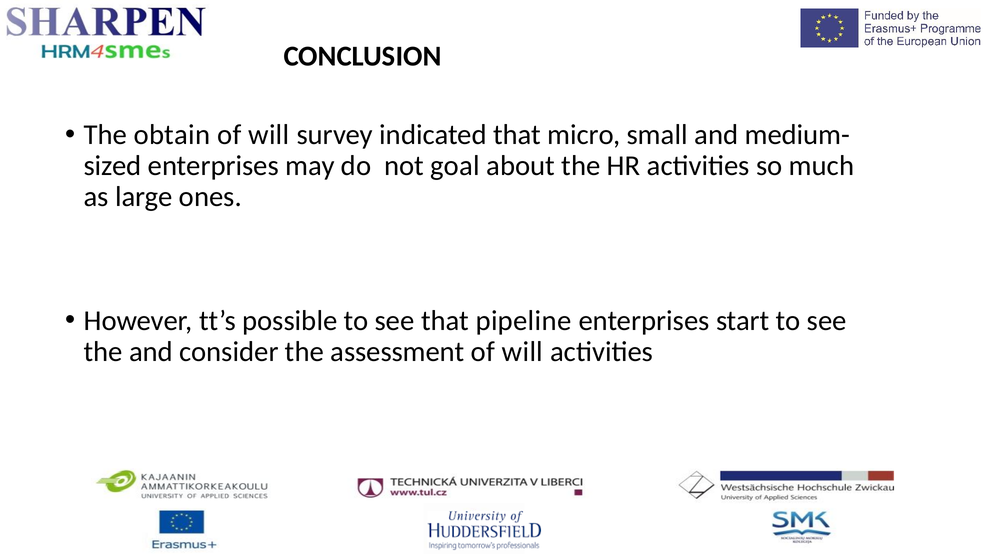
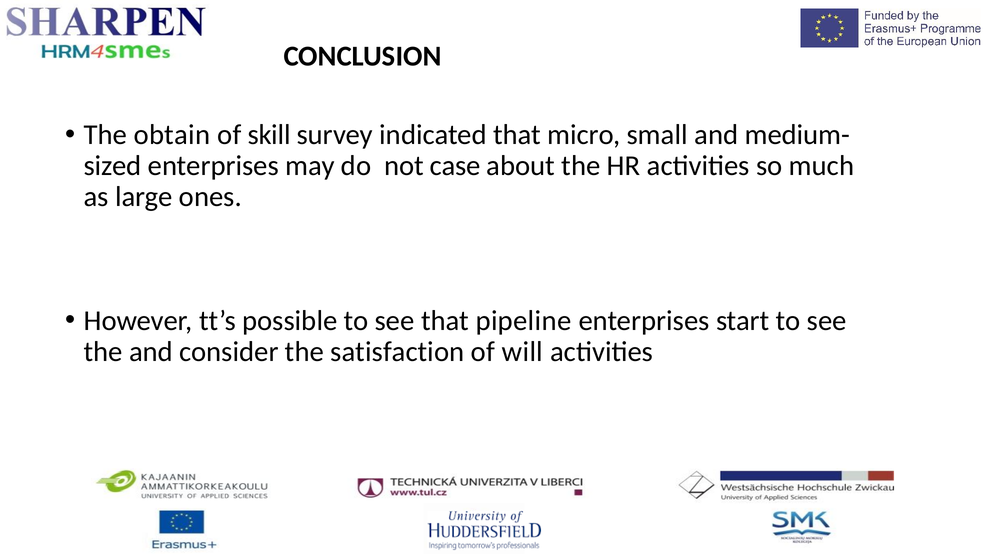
will at (269, 135): will -> skill
goal: goal -> case
assessment: assessment -> satisfaction
